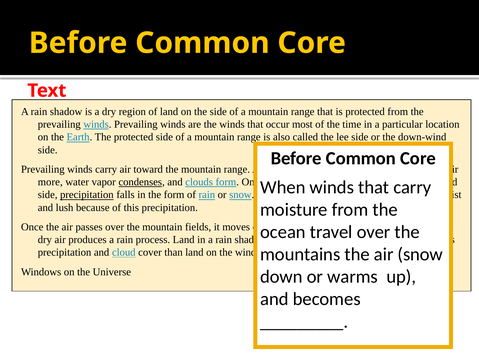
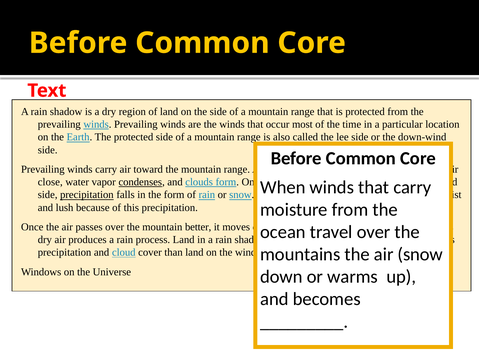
more: more -> close
fields: fields -> better
